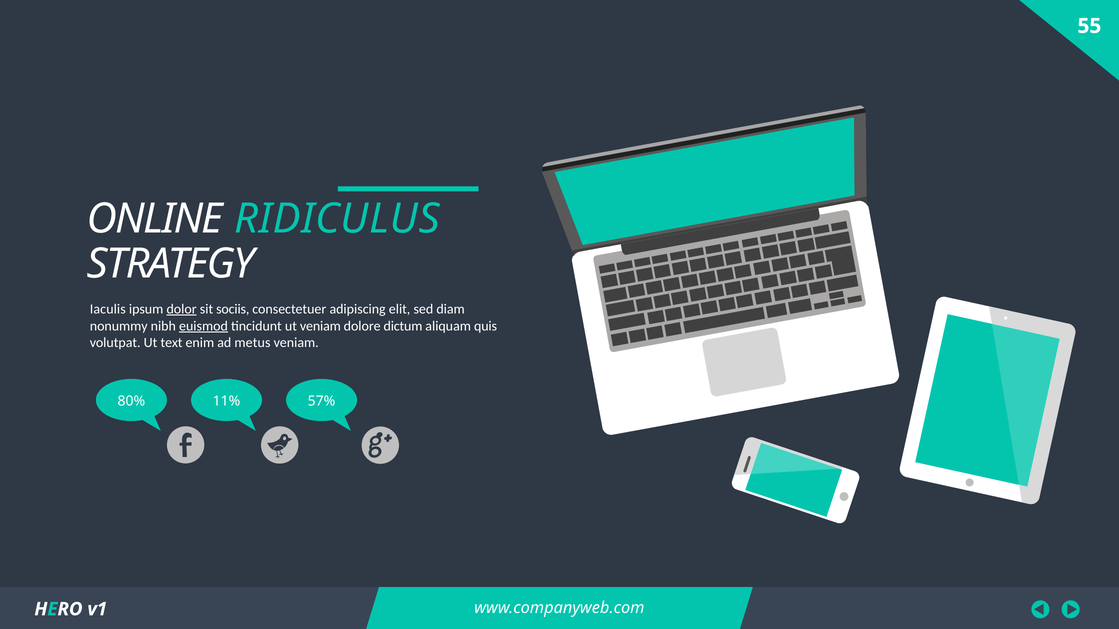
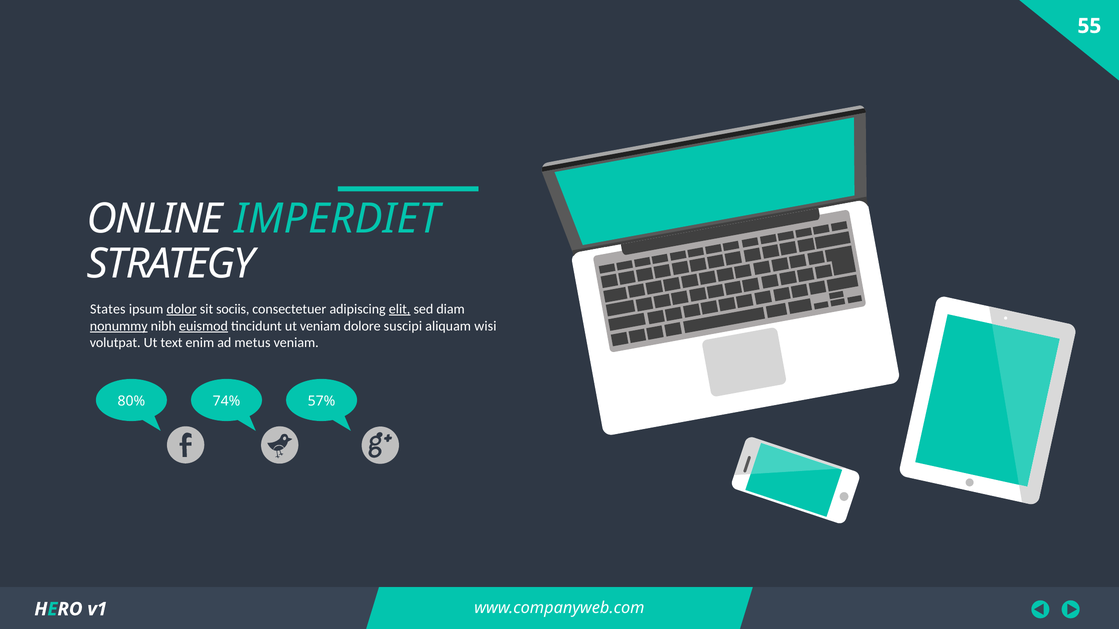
RIDICULUS: RIDICULUS -> IMPERDIET
Iaculis: Iaculis -> States
elit underline: none -> present
nonummy underline: none -> present
dictum: dictum -> suscipi
quis: quis -> wisi
11%: 11% -> 74%
